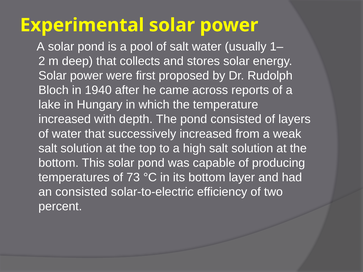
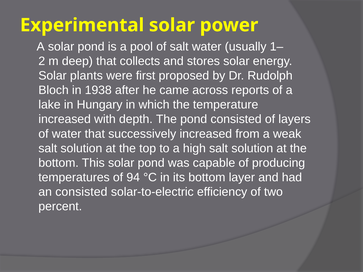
power at (86, 76): power -> plants
1940: 1940 -> 1938
73: 73 -> 94
